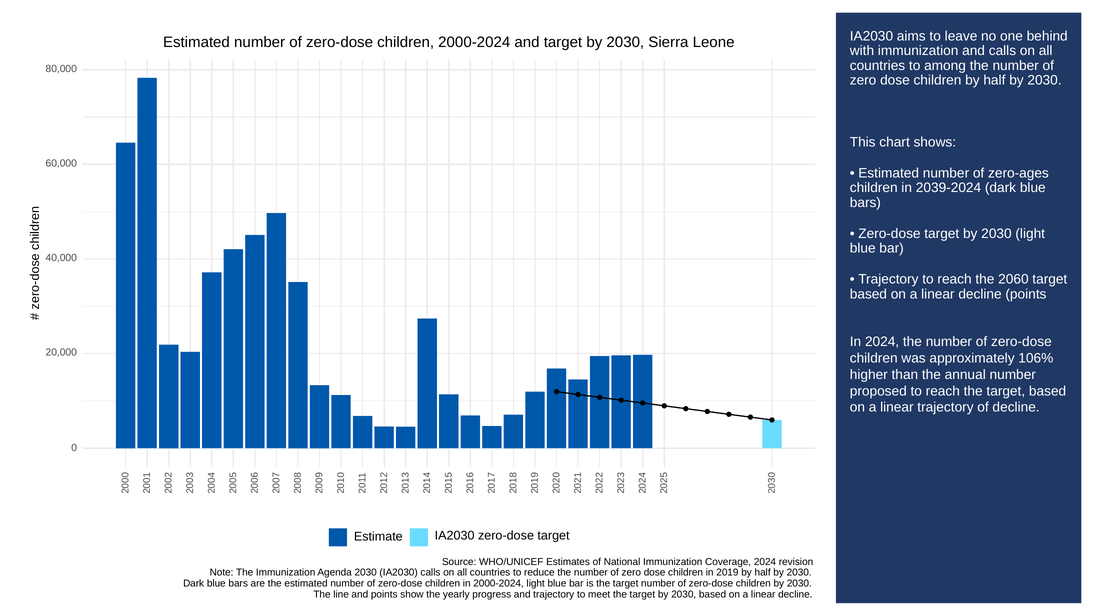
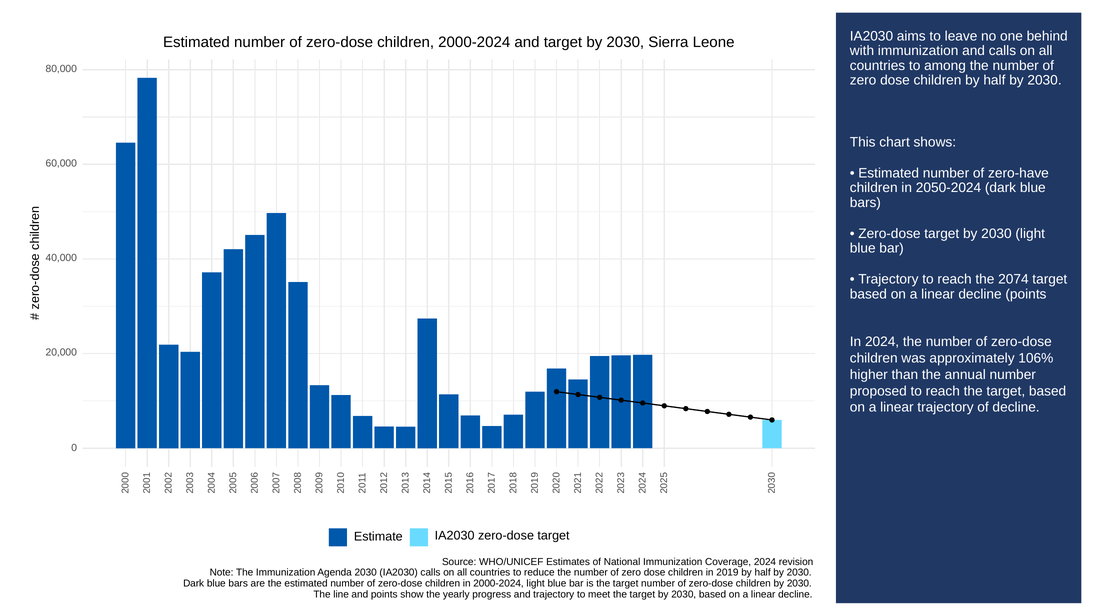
zero-ages: zero-ages -> zero-have
2039-2024: 2039-2024 -> 2050-2024
2060: 2060 -> 2074
